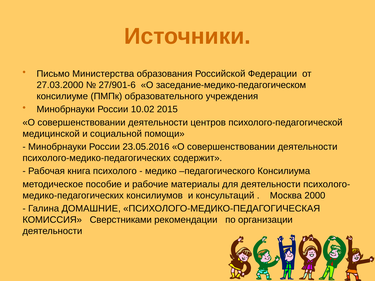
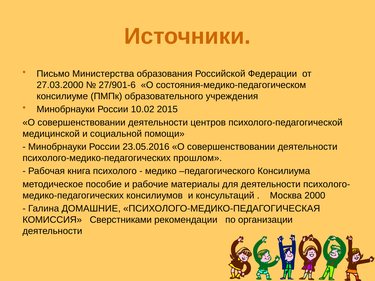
заседание-медико-педагогическом: заседание-медико-педагогическом -> состояния-медико-педагогическом
содержит: содержит -> прошлом
